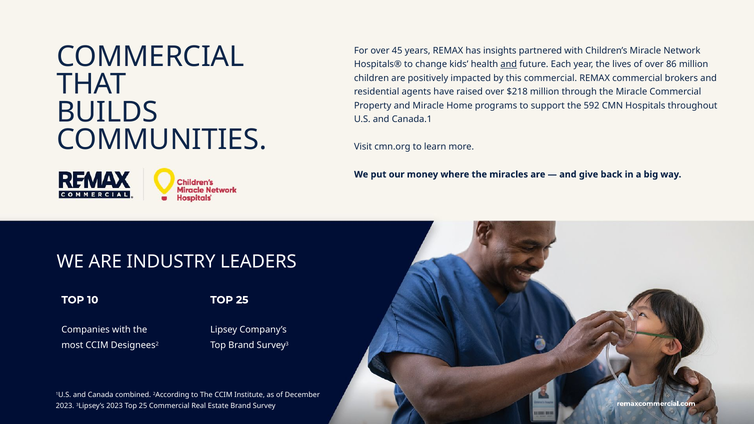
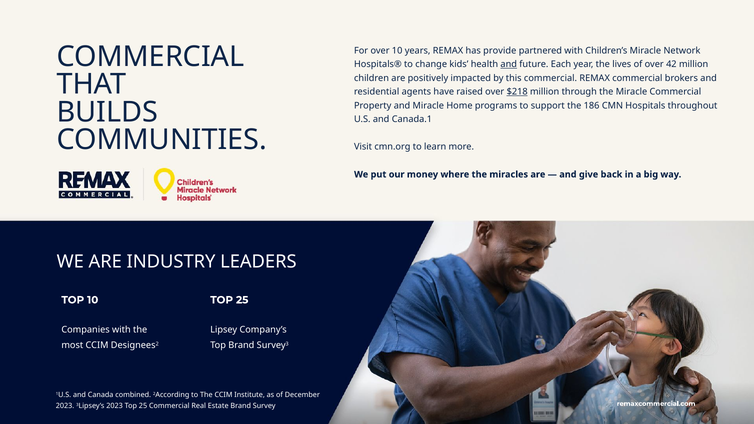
over 45: 45 -> 10
insights: insights -> provide
86: 86 -> 42
$218 underline: none -> present
592: 592 -> 186
